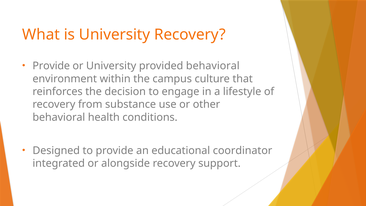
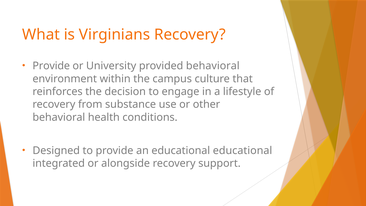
is University: University -> Virginians
educational coordinator: coordinator -> educational
